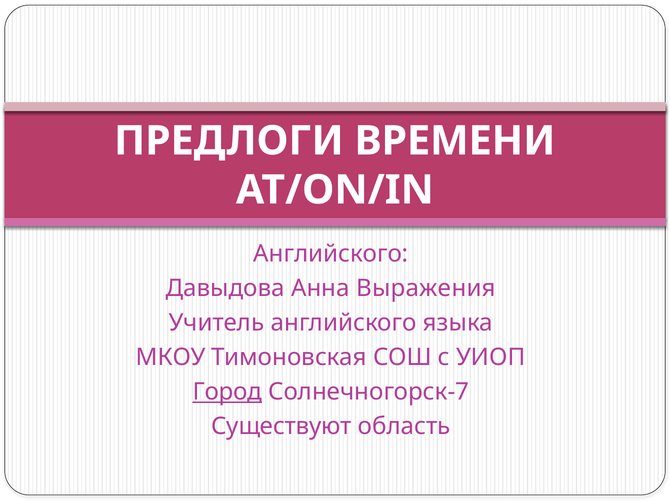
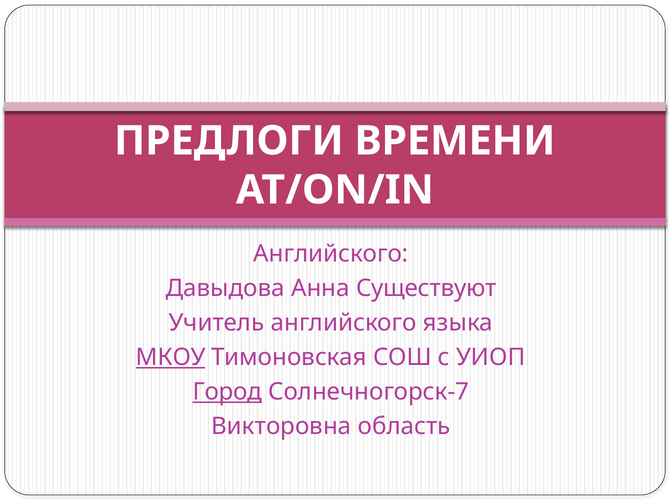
Выражения: Выражения -> Существуют
МКОУ underline: none -> present
Существуют: Существуют -> Викторовна
